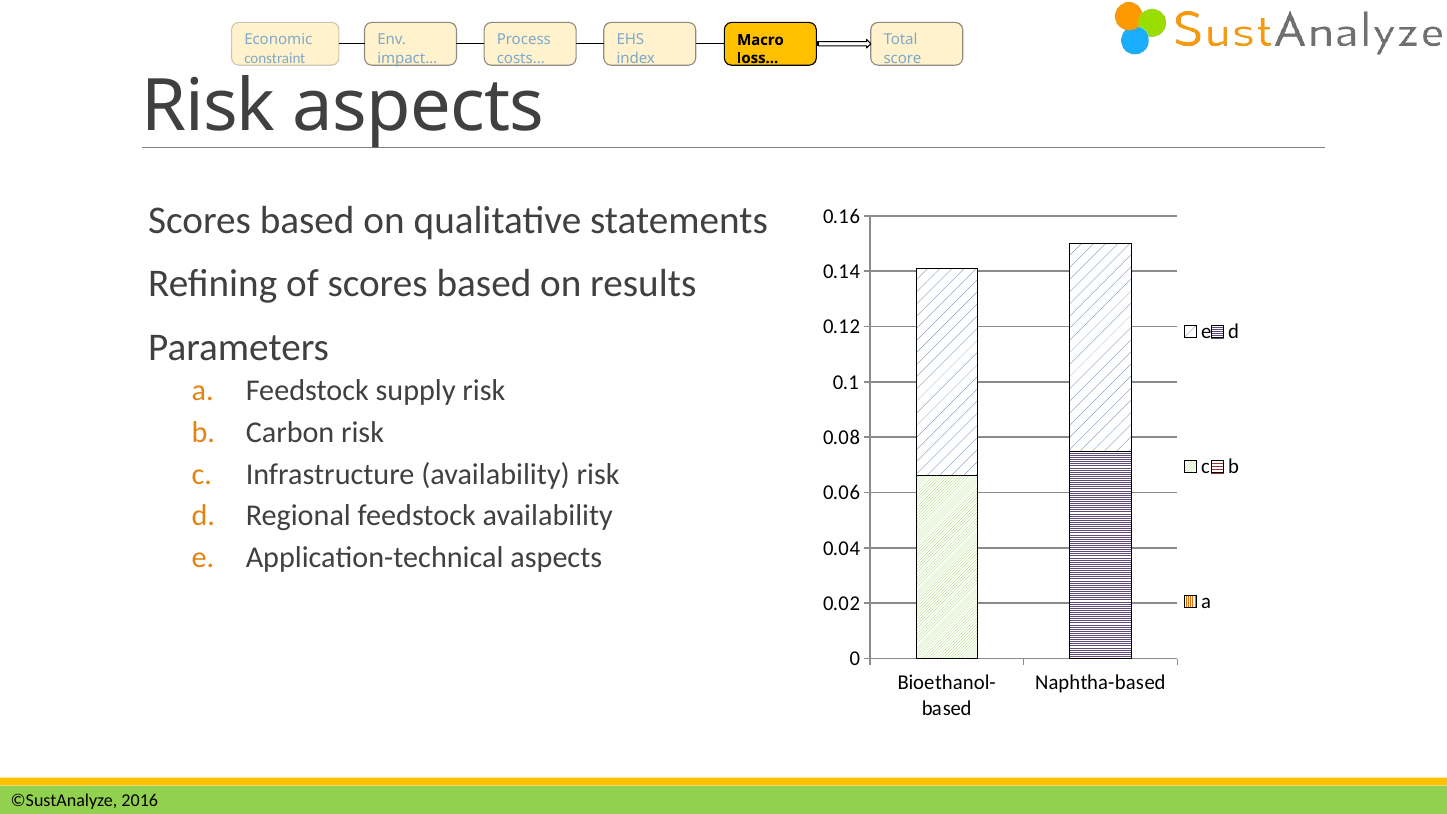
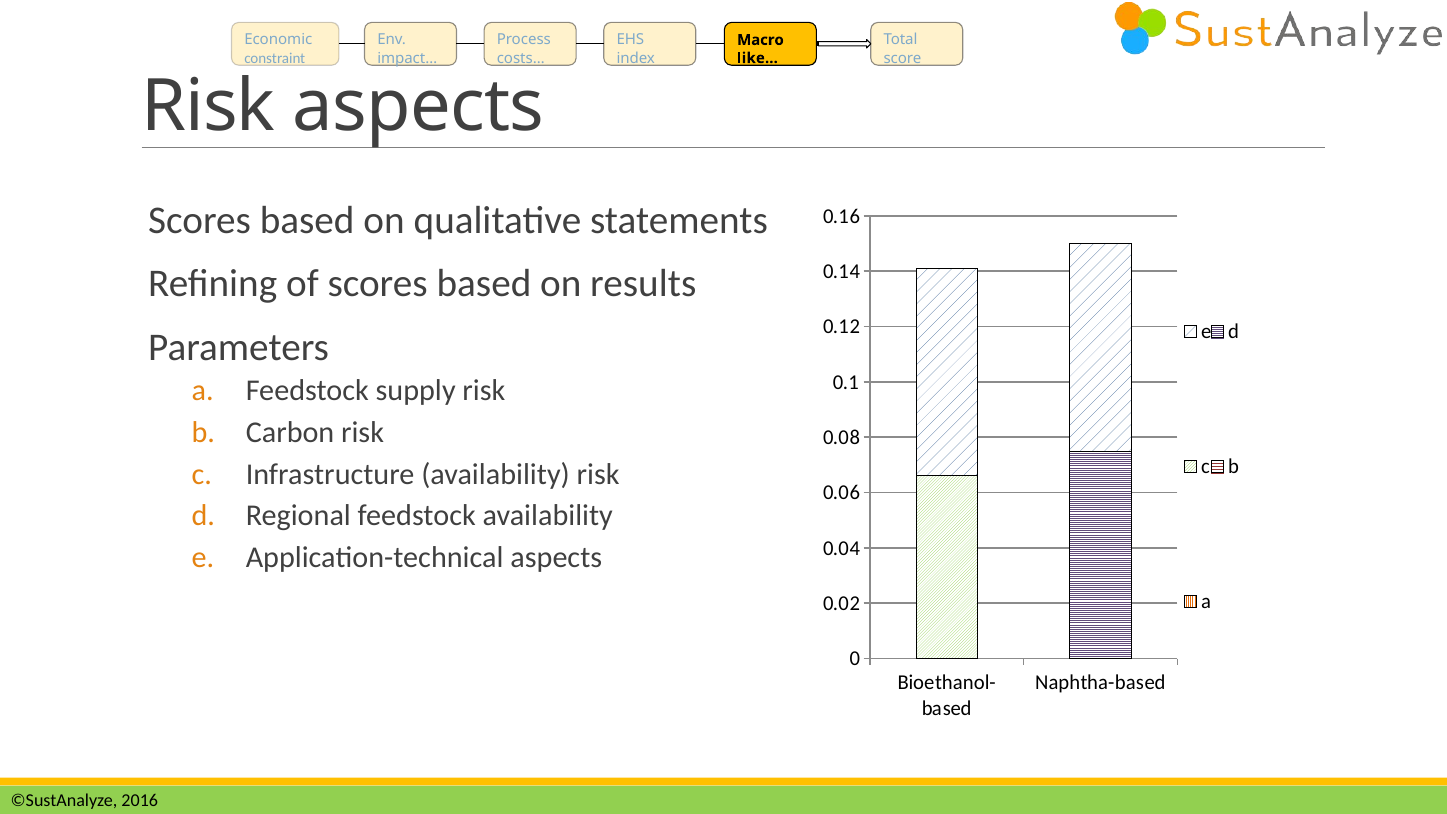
loss…: loss… -> like…
